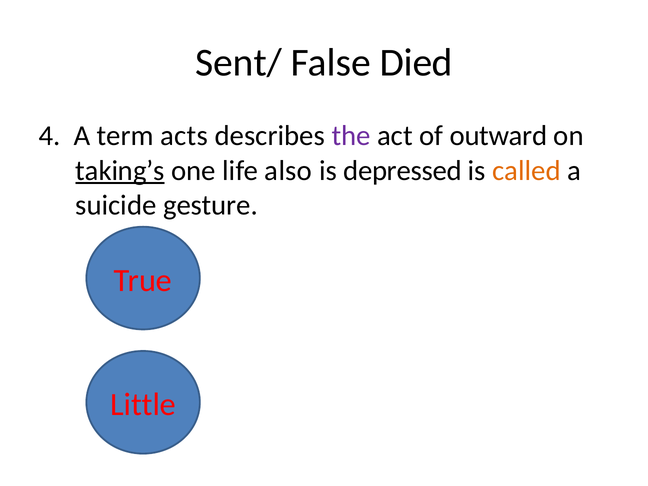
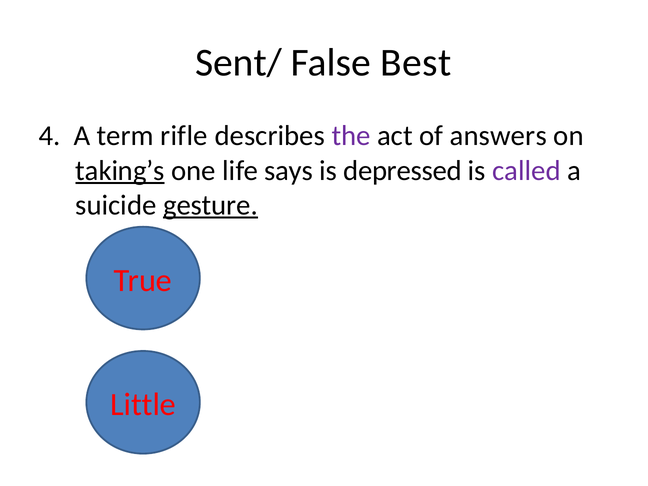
Died: Died -> Best
acts: acts -> rifle
outward: outward -> answers
also: also -> says
called colour: orange -> purple
gesture underline: none -> present
